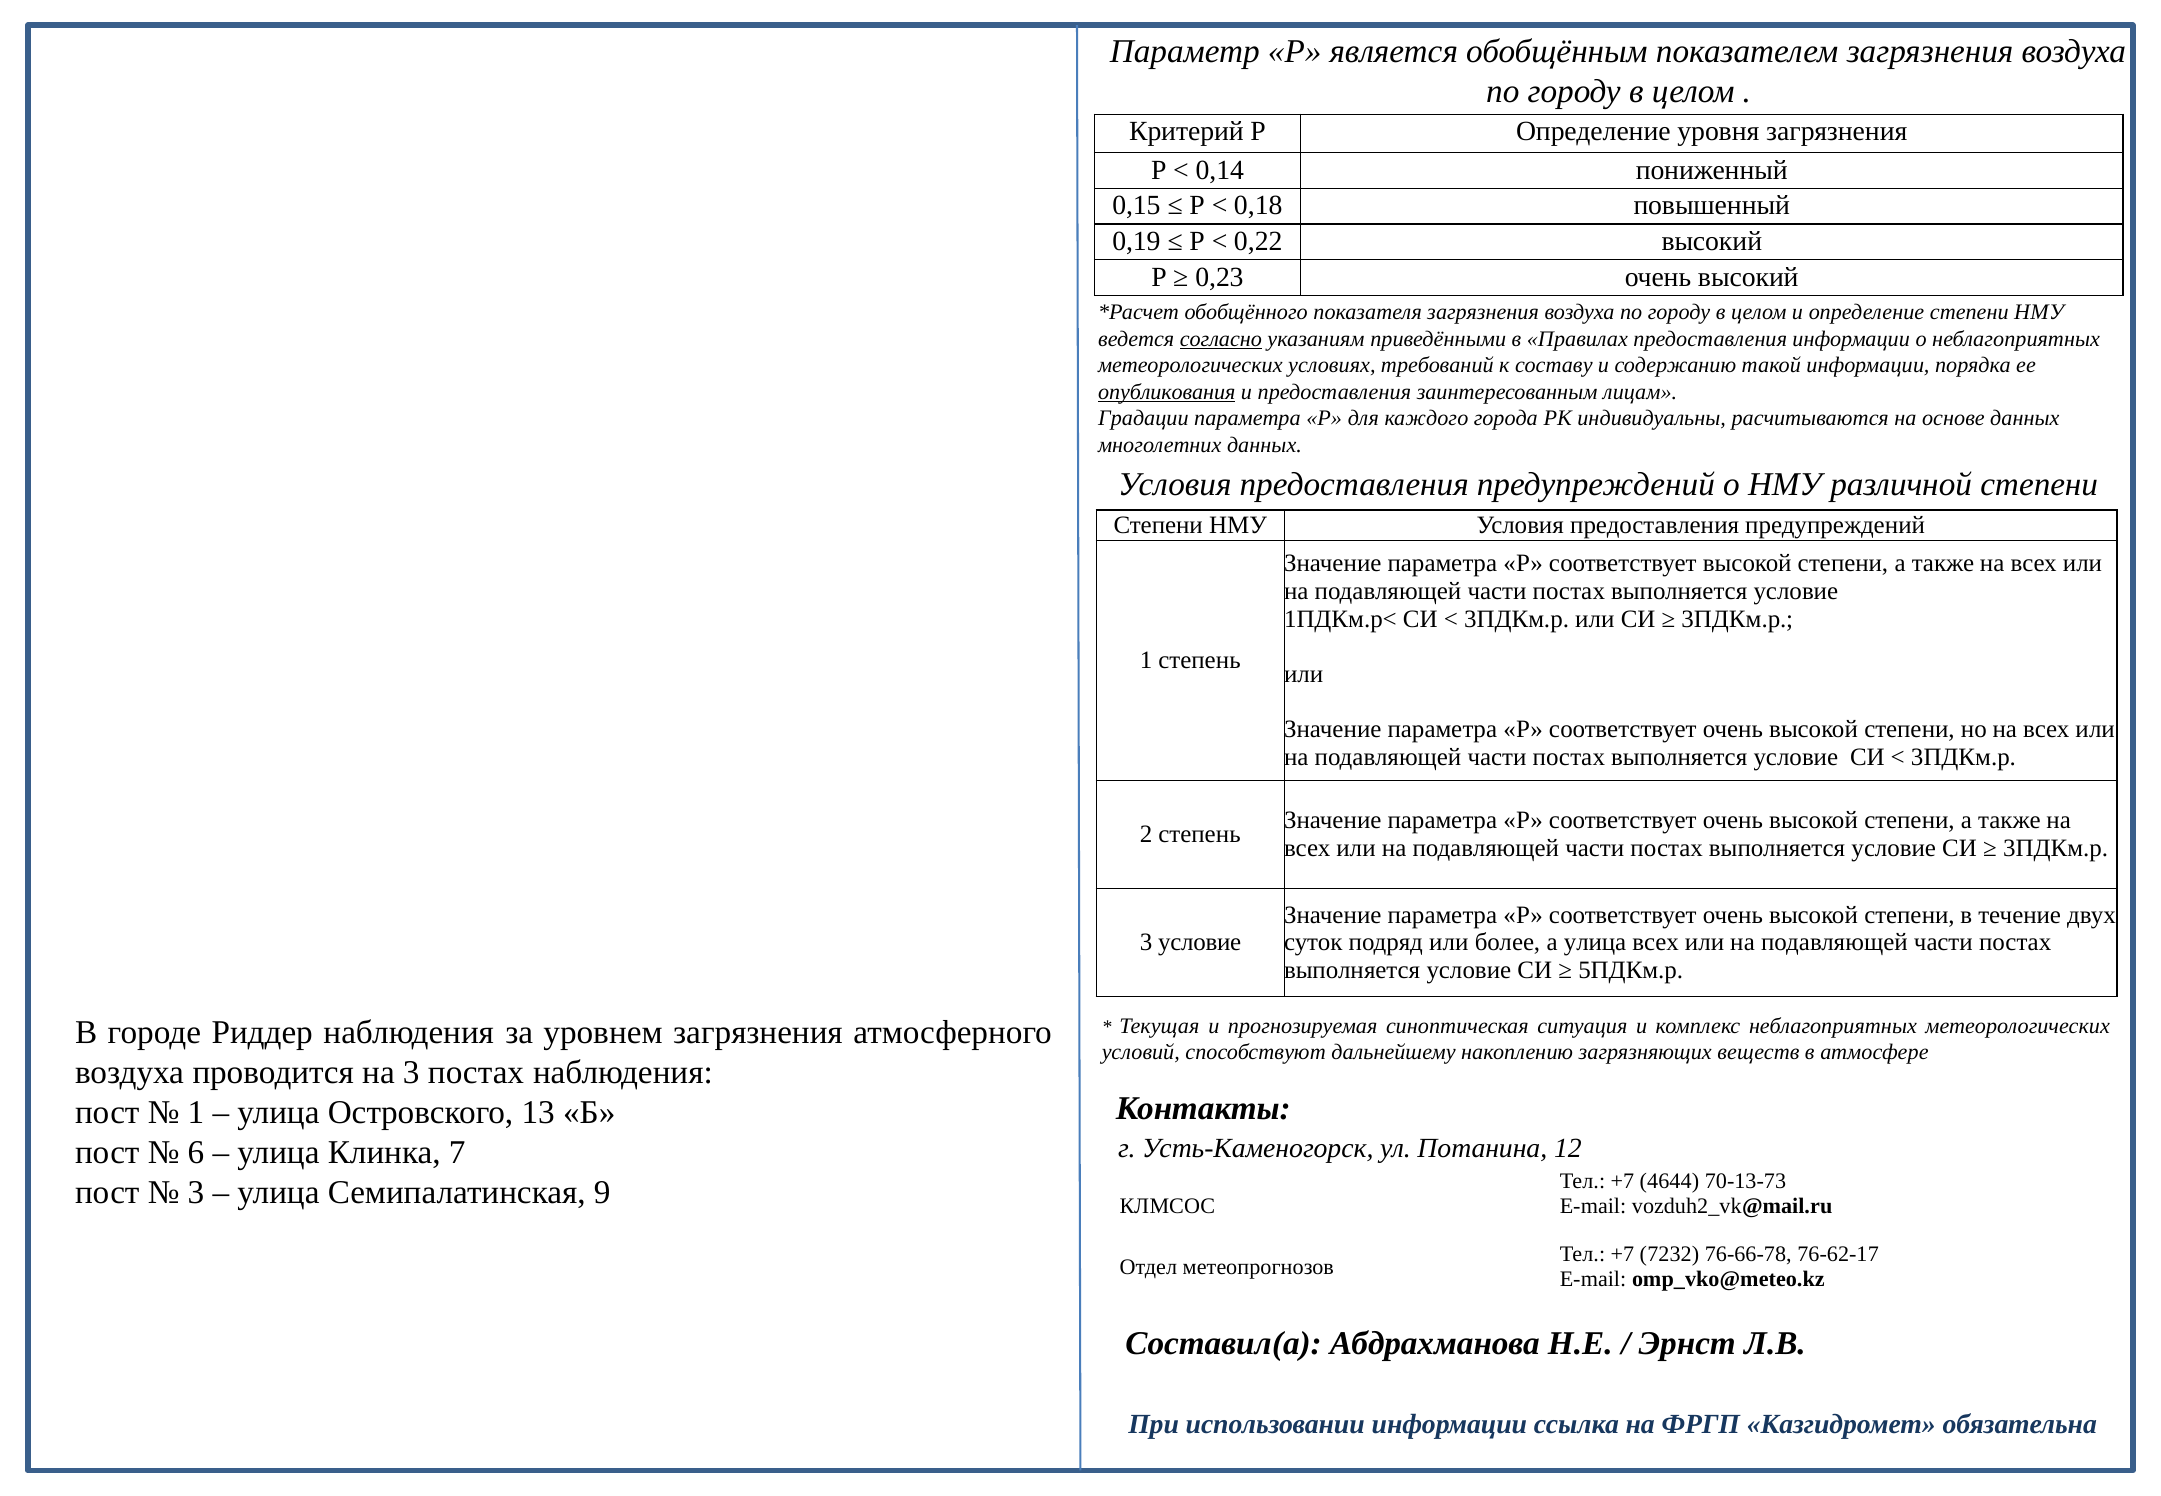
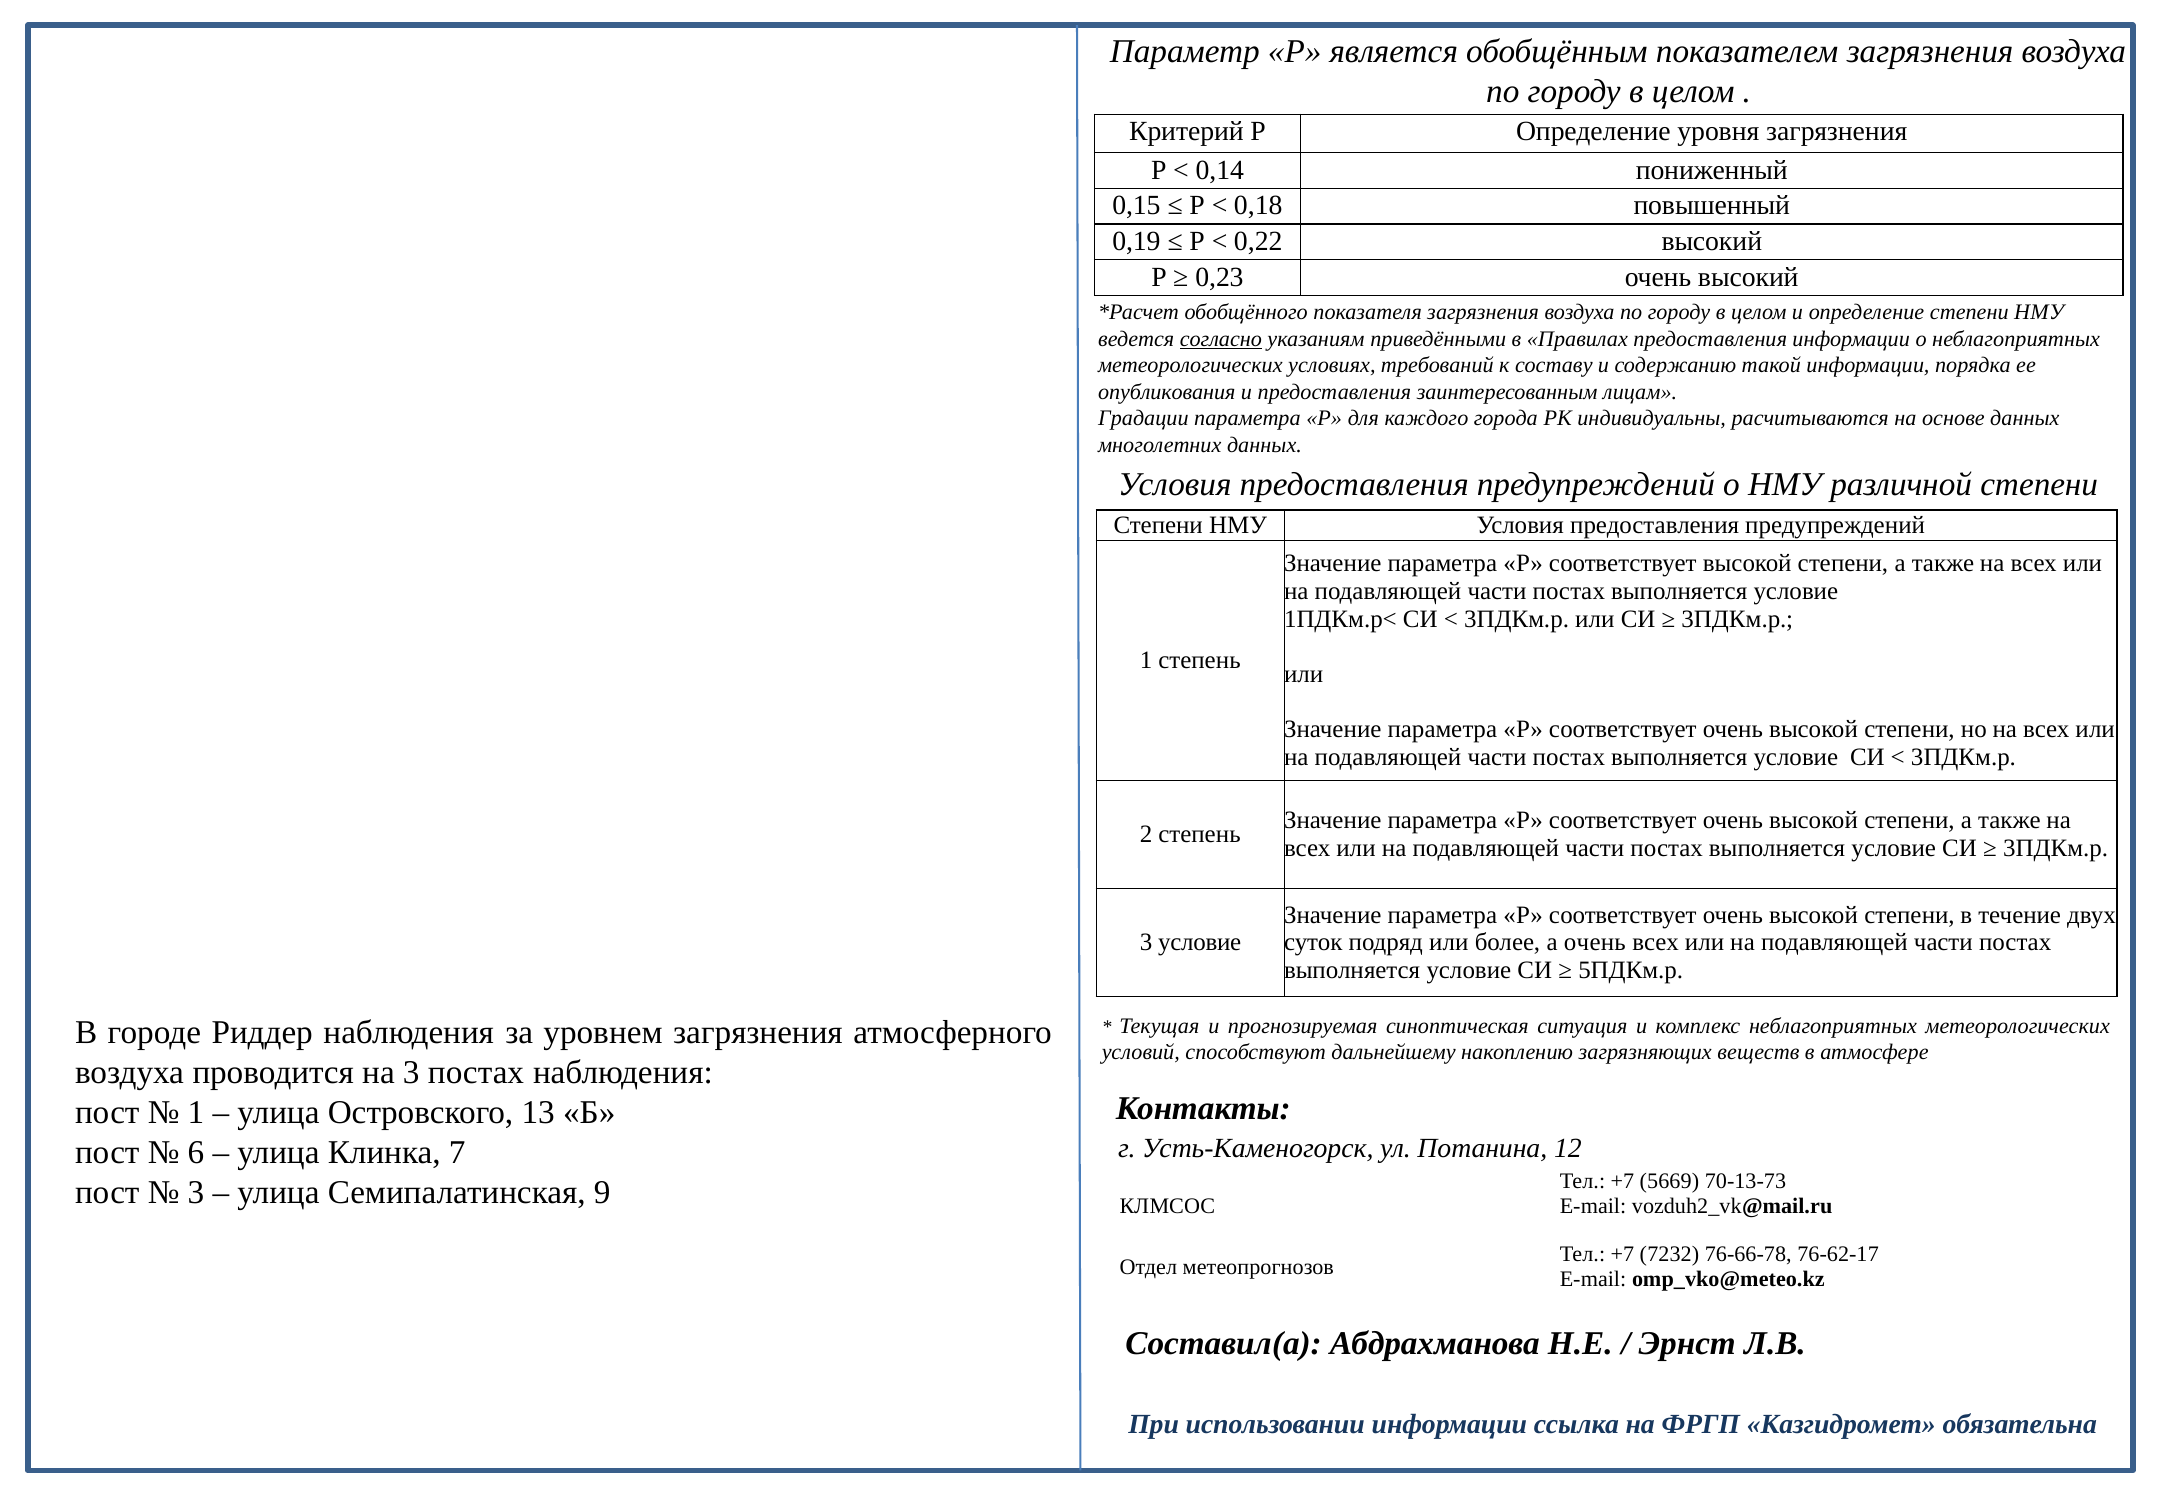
опубликования underline: present -> none
а улица: улица -> очень
4644: 4644 -> 5669
